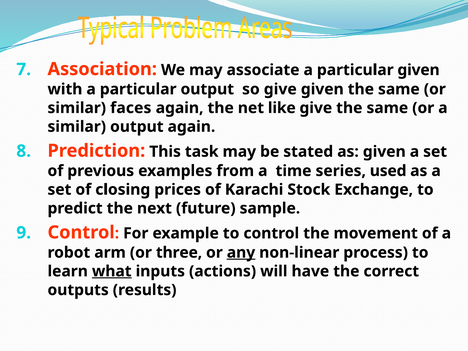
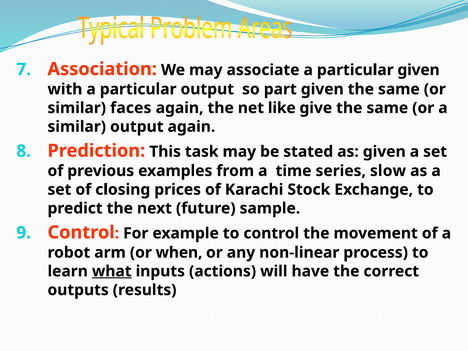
so give: give -> part
used: used -> slow
three: three -> when
any underline: present -> none
